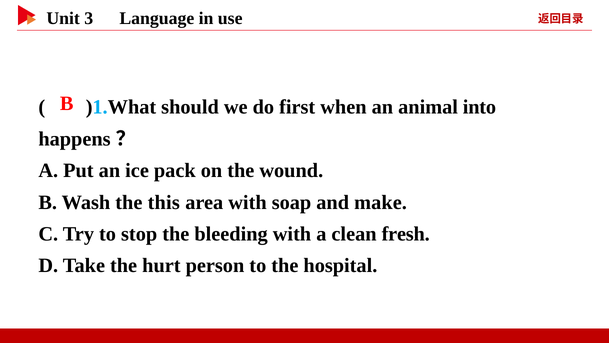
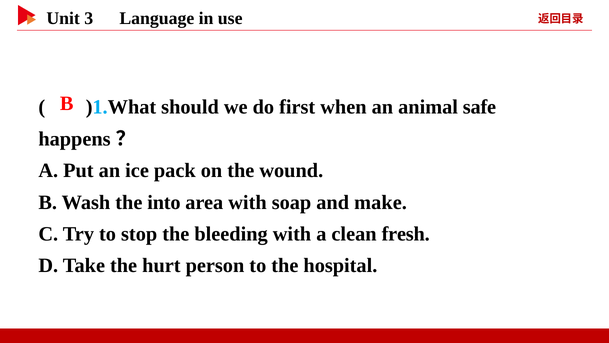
into: into -> safe
this: this -> into
